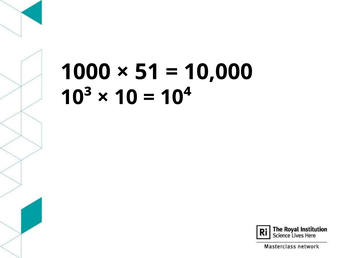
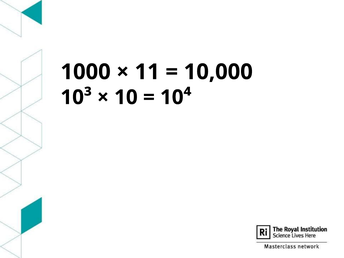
51: 51 -> 11
